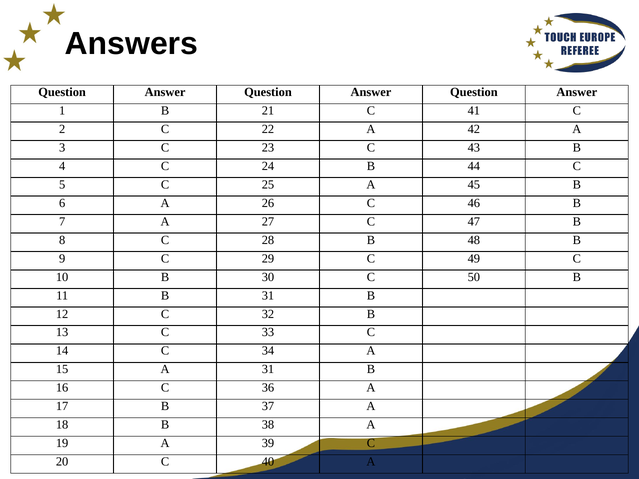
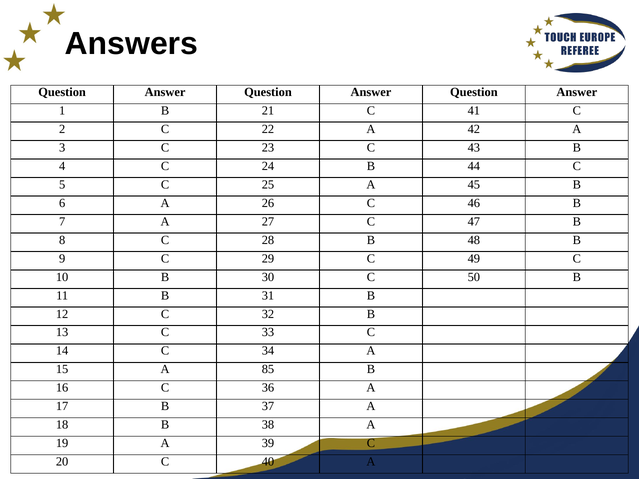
A 31: 31 -> 85
